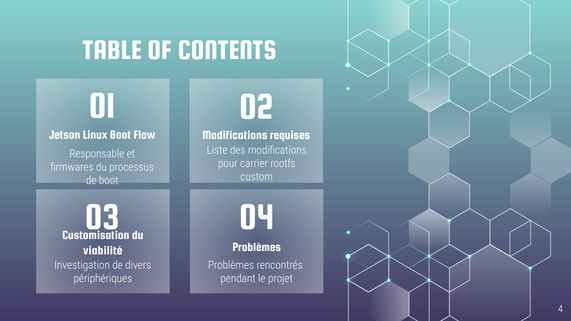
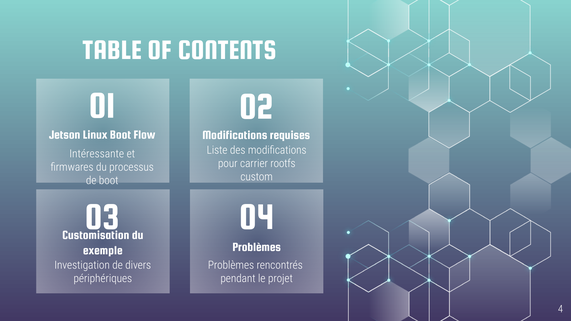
Responsable: Responsable -> Intéressante
viabilité: viabilité -> exemple
